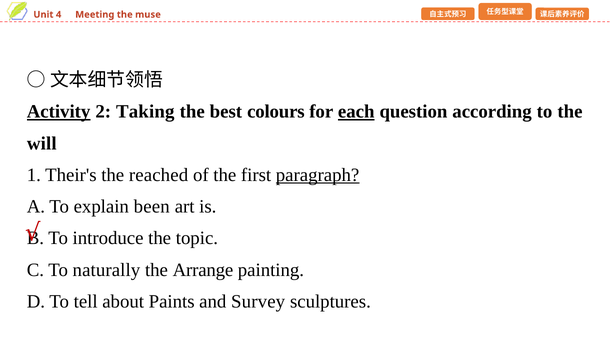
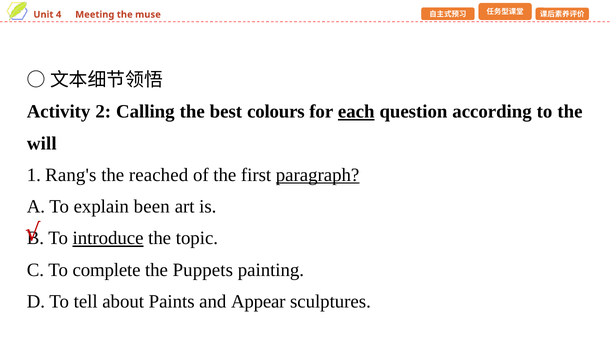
Activity underline: present -> none
Taking: Taking -> Calling
Their's: Their's -> Rang's
introduce underline: none -> present
naturally: naturally -> complete
Arrange: Arrange -> Puppets
Survey: Survey -> Appear
